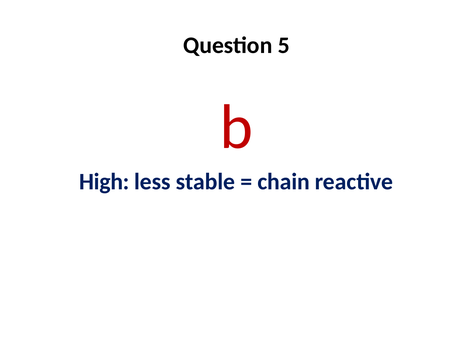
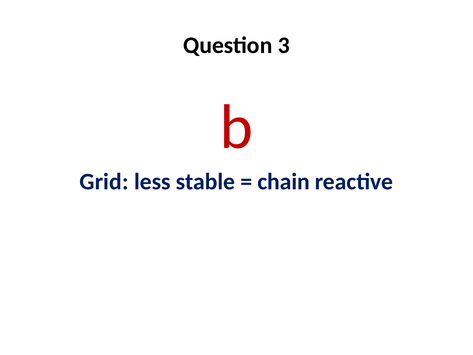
5: 5 -> 3
High: High -> Grid
